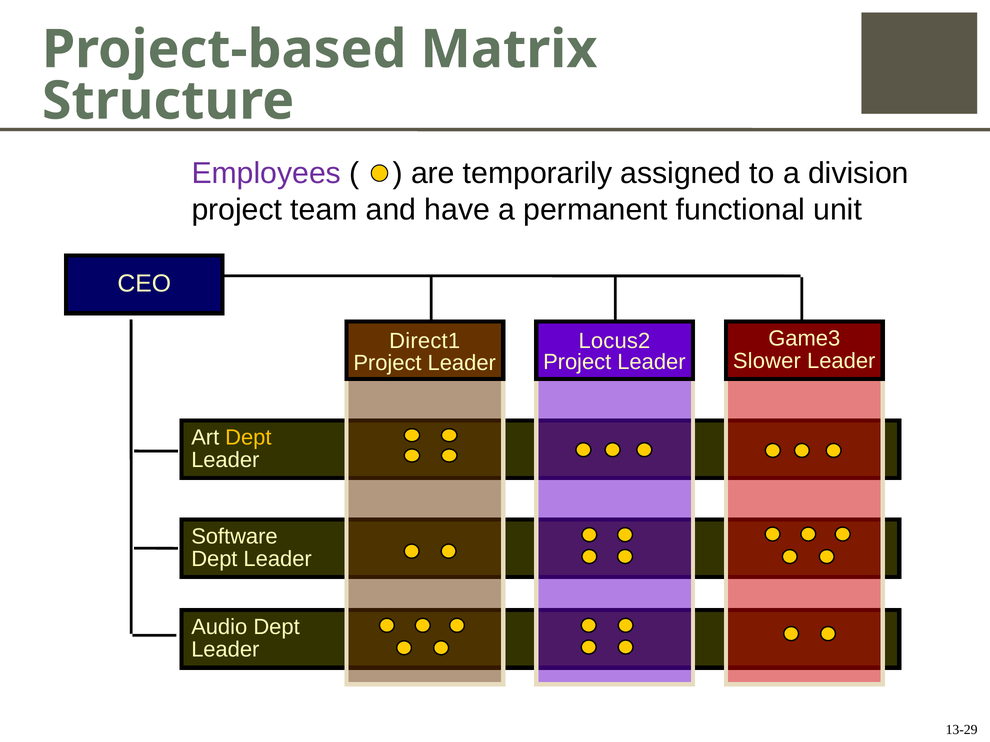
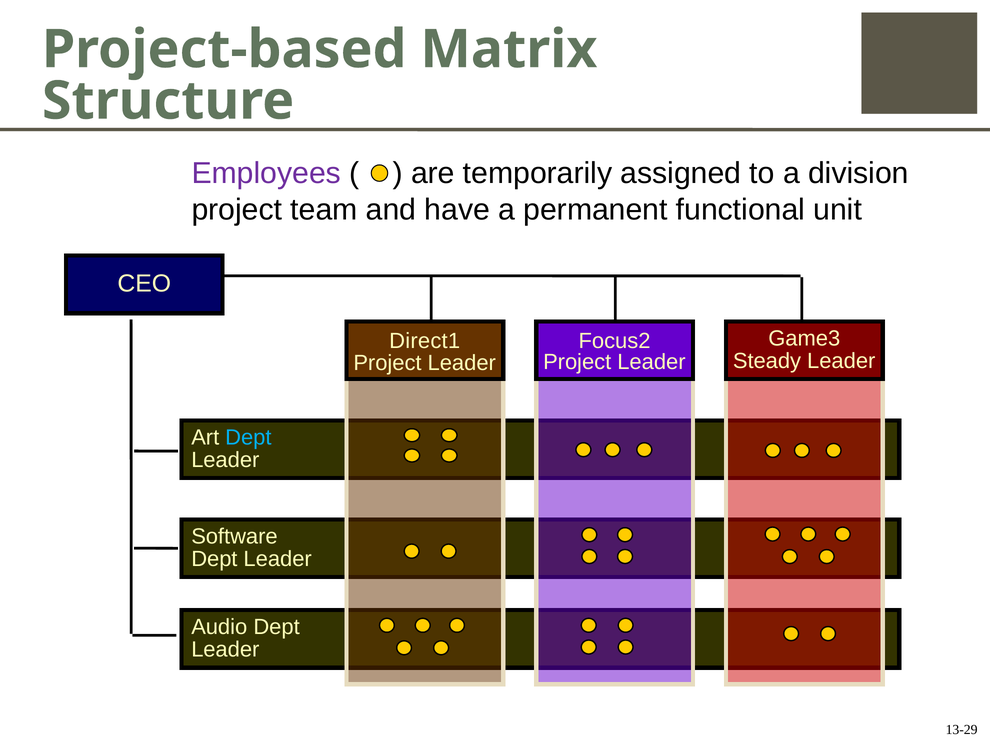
Locus2: Locus2 -> Focus2
Slower: Slower -> Steady
Dept at (248, 438) colour: yellow -> light blue
